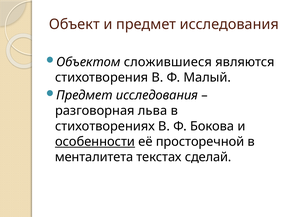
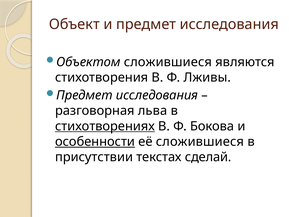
Малый: Малый -> Лживы
стихотворениях underline: none -> present
её просторечной: просторечной -> сложившиеся
менталитета: менталитета -> присутствии
